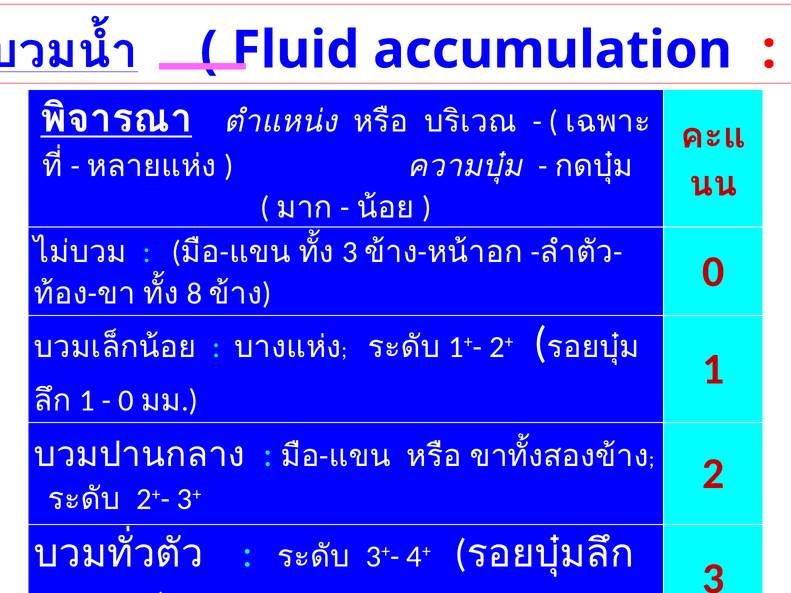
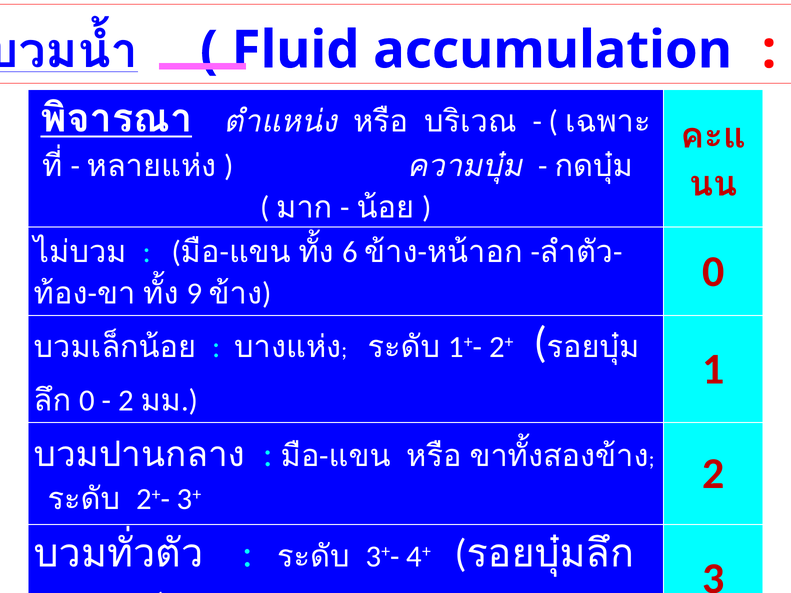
3 at (350, 252): 3 -> 6
8 at (194, 294): 8 -> 9
1 at (87, 401): 1 -> 0
0 at (126, 401): 0 -> 2
